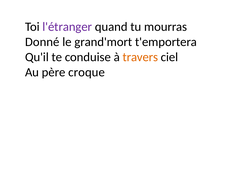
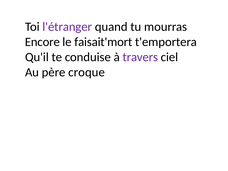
Donné: Donné -> Encore
grand'mort: grand'mort -> faisait'mort
travers colour: orange -> purple
